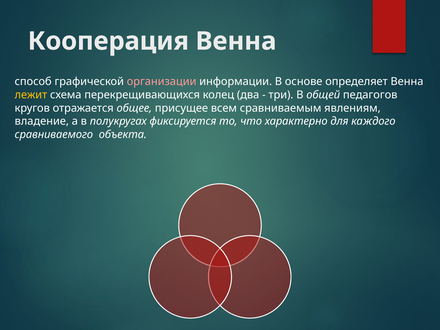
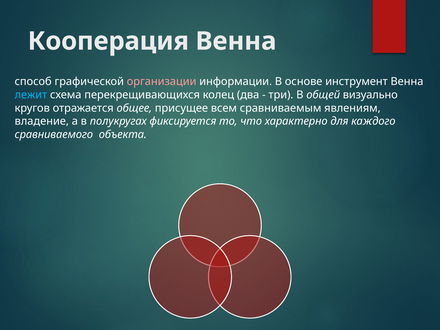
определяет: определяет -> инструмент
лежит colour: yellow -> light blue
педагогов: педагогов -> визуально
